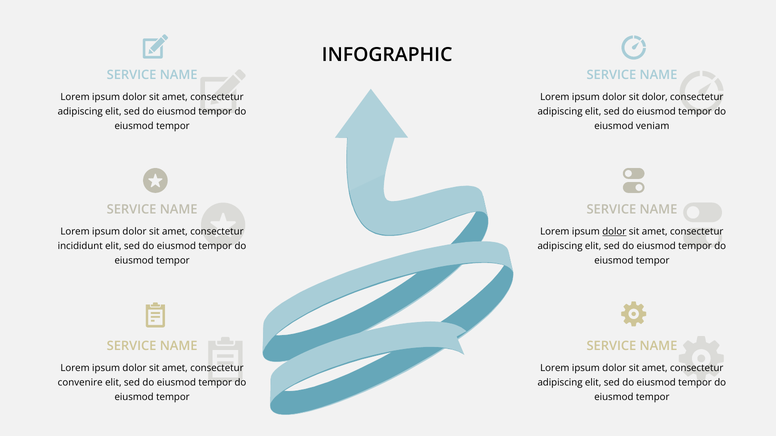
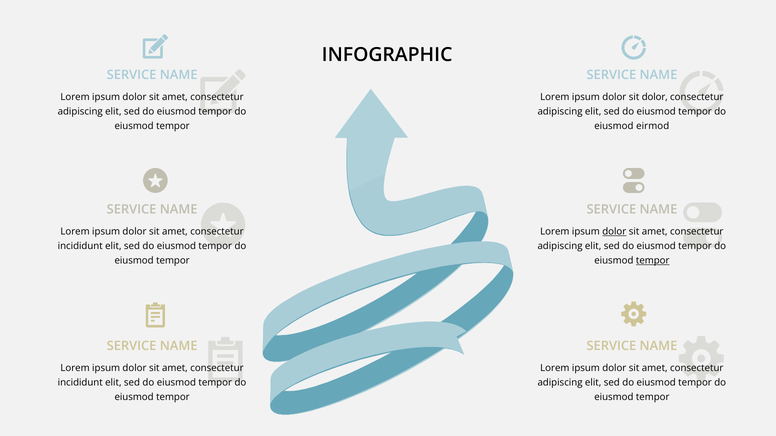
veniam: veniam -> eirmod
tempor at (653, 261) underline: none -> present
convenire at (80, 383): convenire -> incididunt
